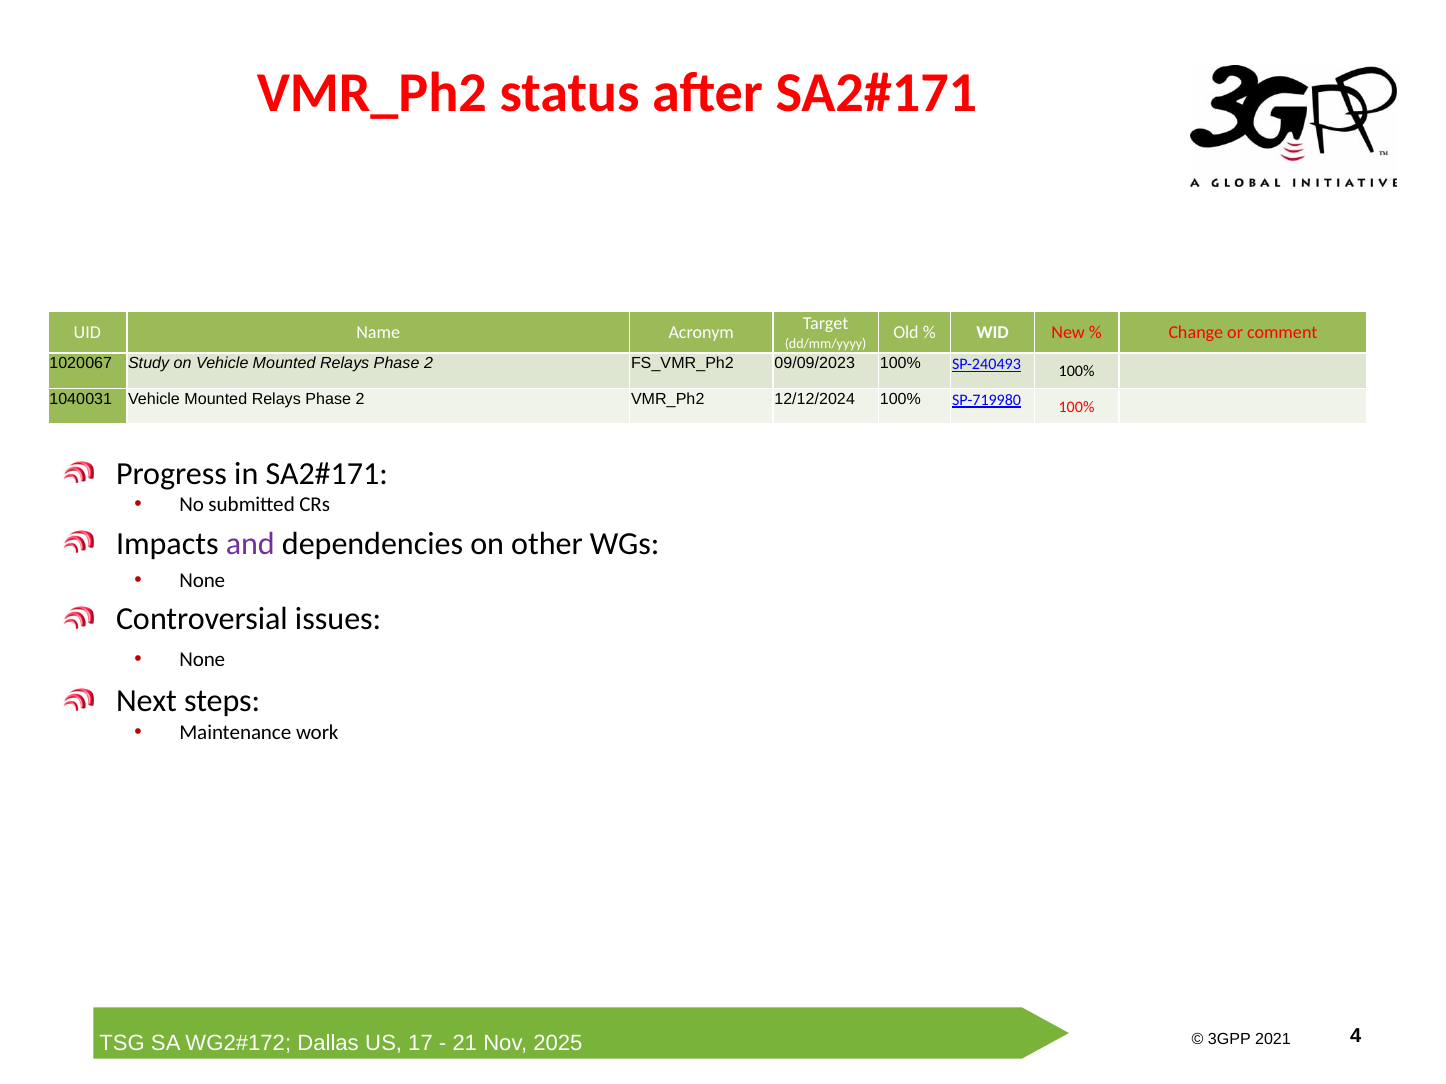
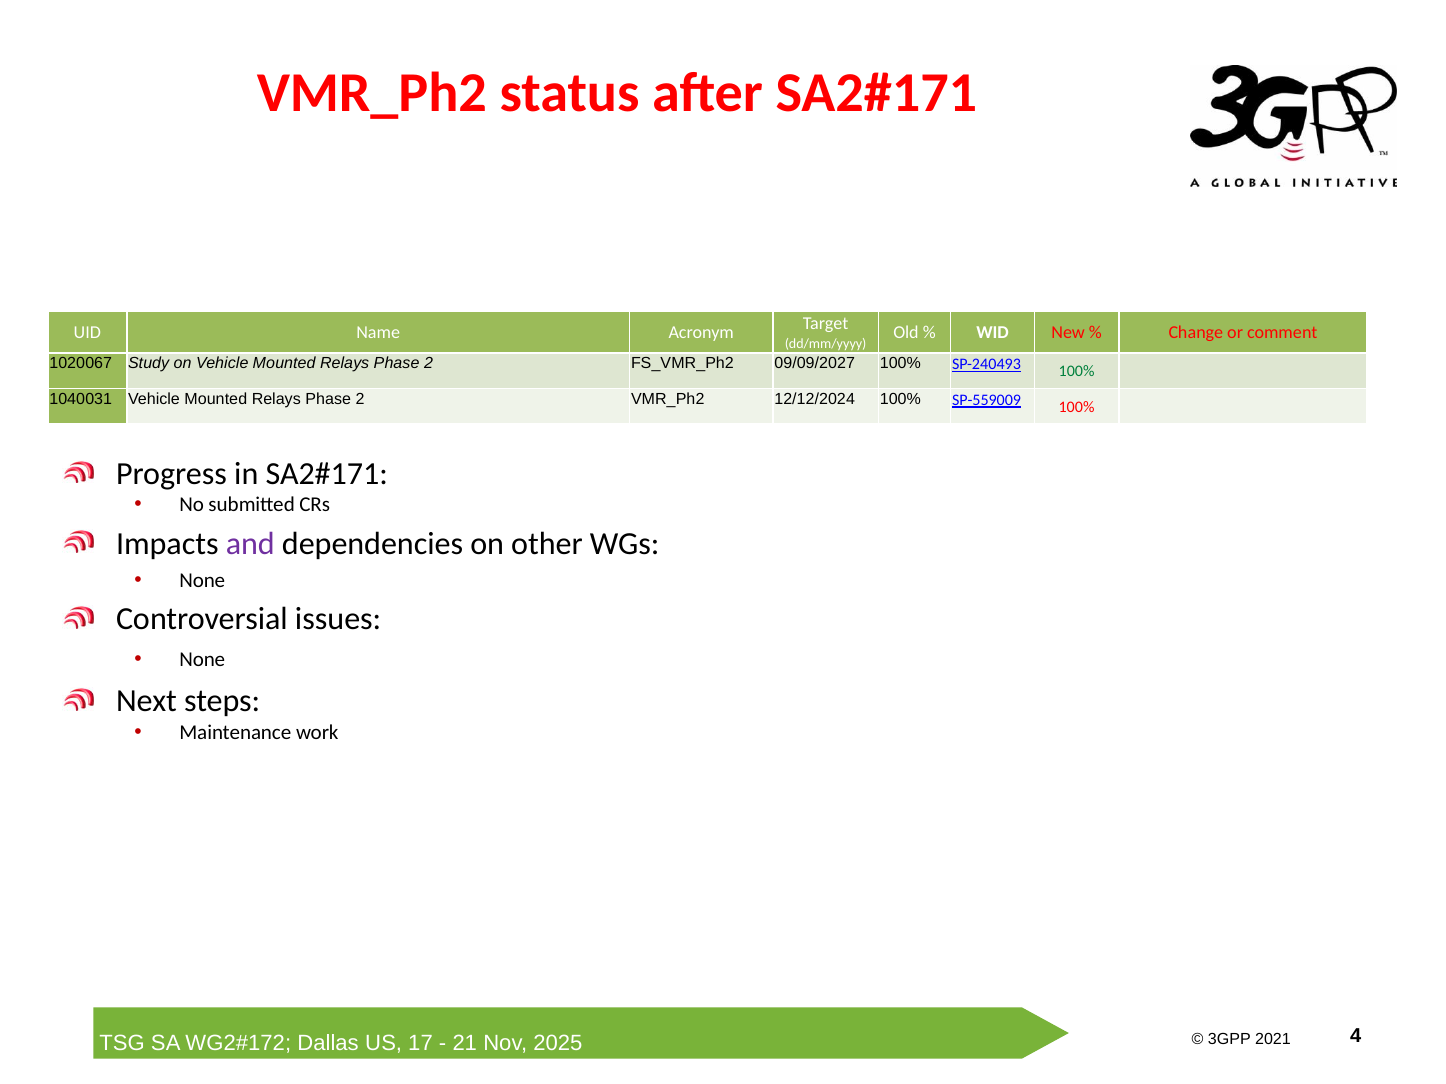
09/09/2023: 09/09/2023 -> 09/09/2027
100% at (1077, 372) colour: black -> green
SP-719980: SP-719980 -> SP-559009
